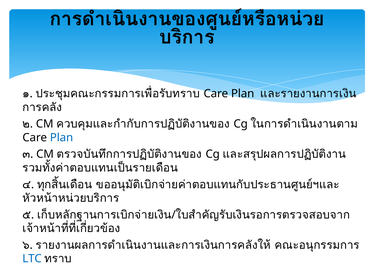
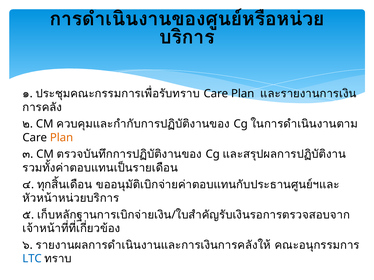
Plan at (62, 138) colour: blue -> orange
